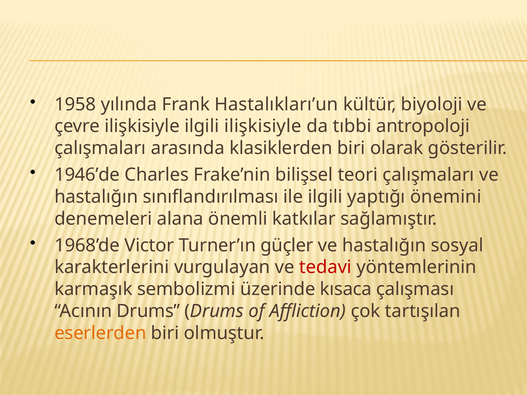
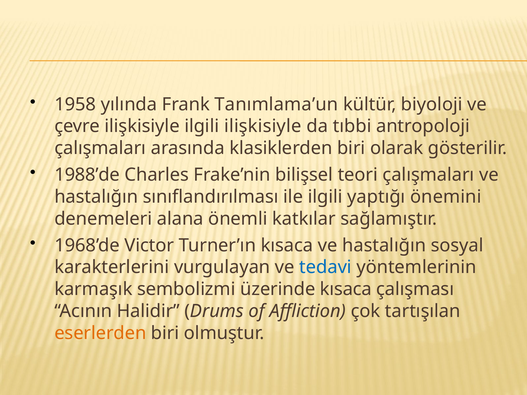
Hastalıkları’un: Hastalıkları’un -> Tanımlama’un
1946’de: 1946’de -> 1988’de
Turner’ın güçler: güçler -> kısaca
tedavi colour: red -> blue
Acının Drums: Drums -> Halidir
